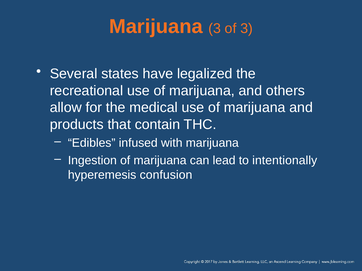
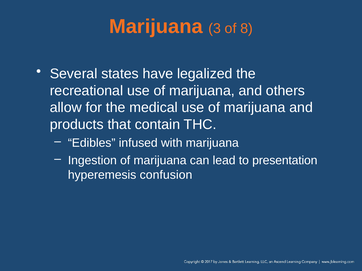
of 3: 3 -> 8
intentionally: intentionally -> presentation
